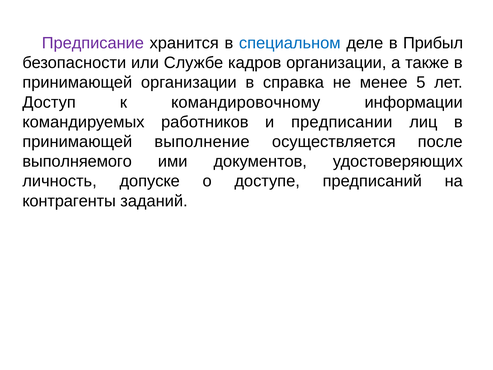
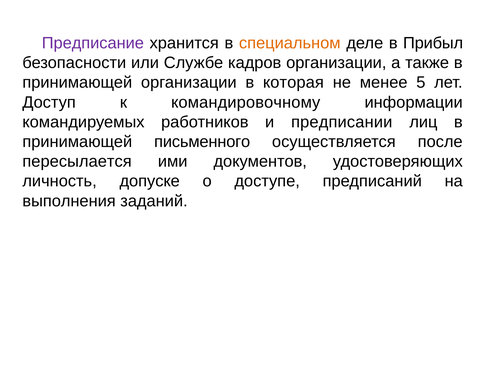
специальном colour: blue -> orange
справка: справка -> которая
выполнение: выполнение -> письменного
выполняемого: выполняемого -> пересылается
контрагенты: контрагенты -> выполнения
